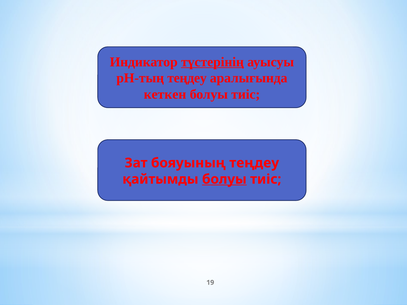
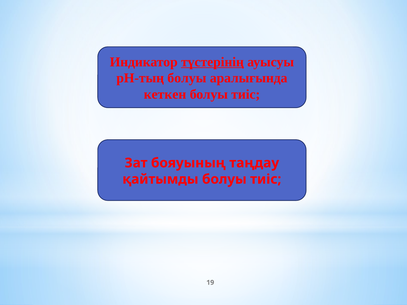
pH-тың теңдеу: теңдеу -> болуы
бояуының теңдеу: теңдеу -> таңдау
болуы at (224, 179) underline: present -> none
